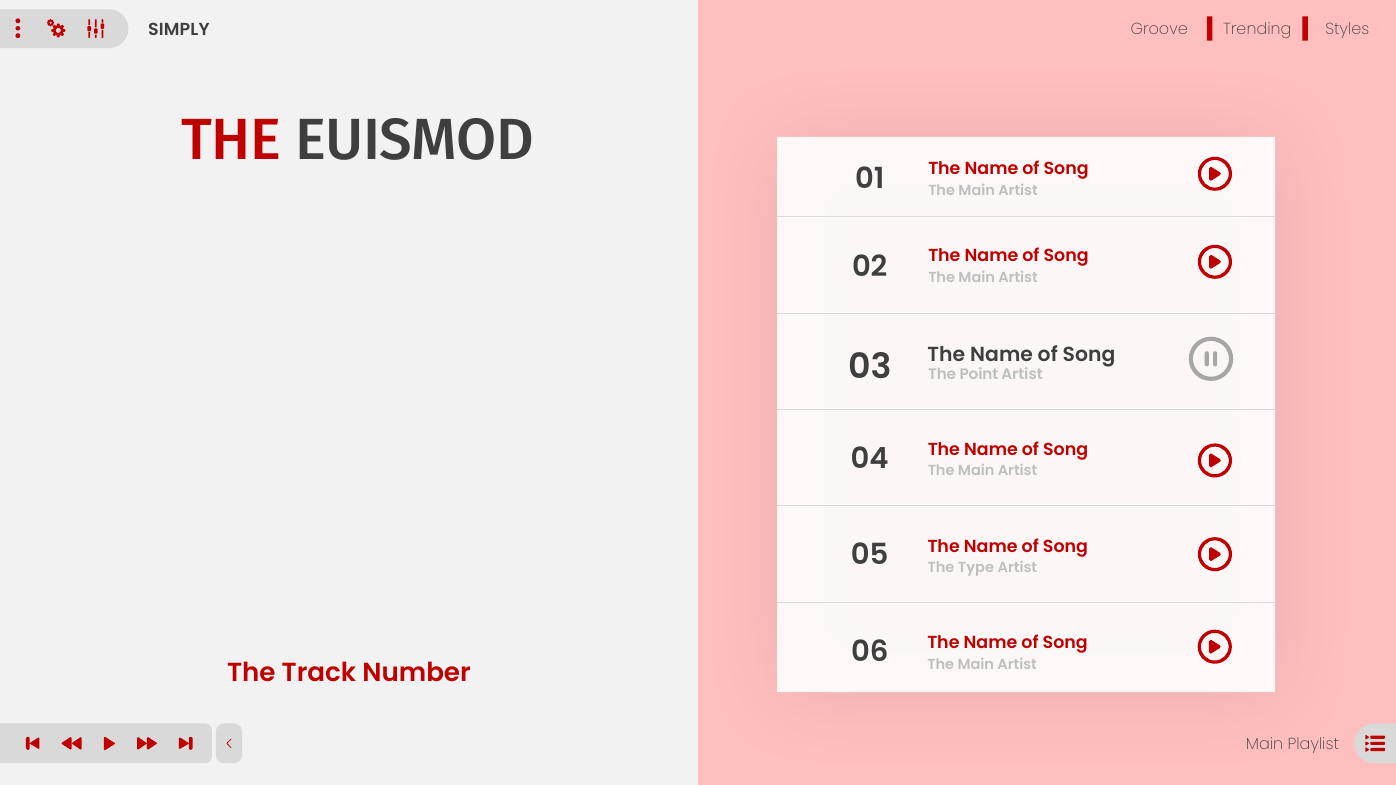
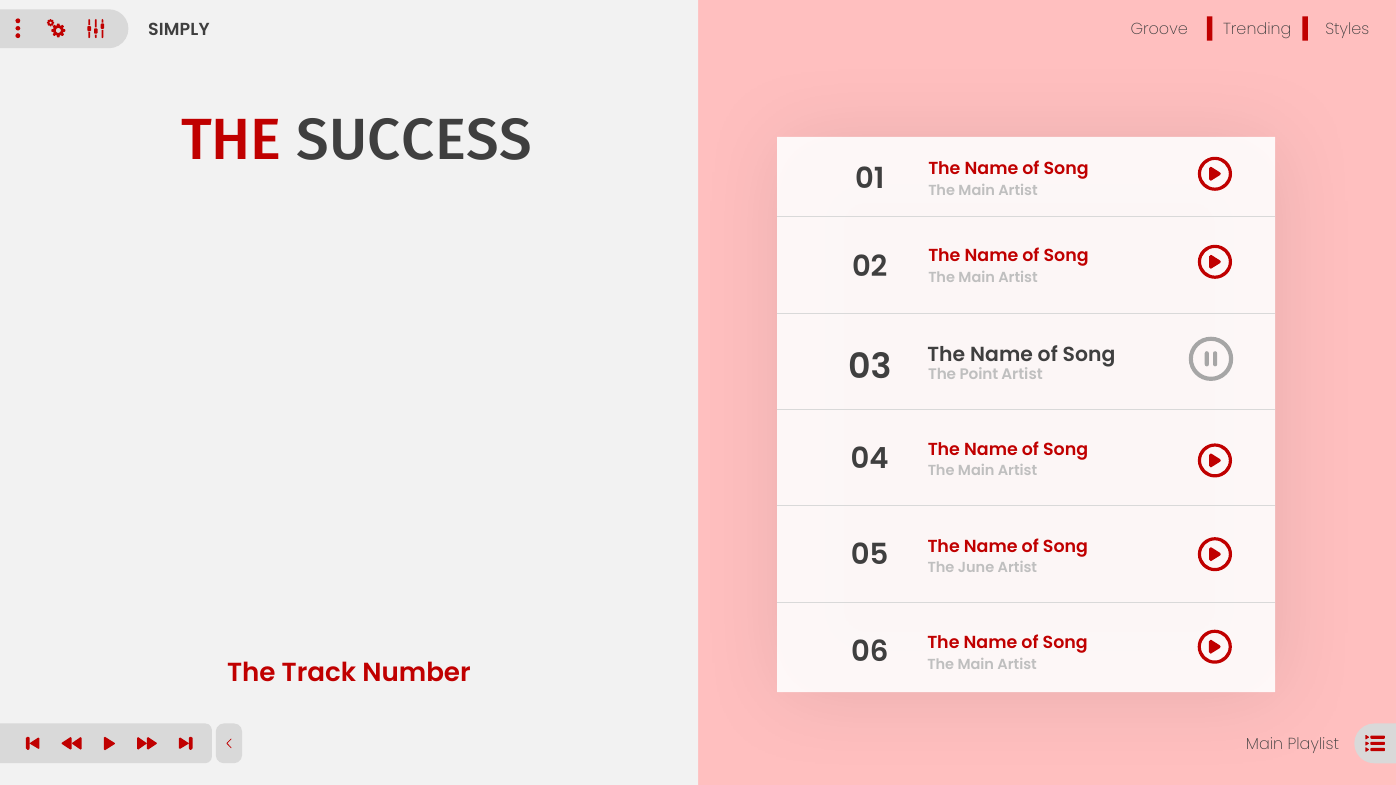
EUISMOD: EUISMOD -> SUCCESS
Type: Type -> June
